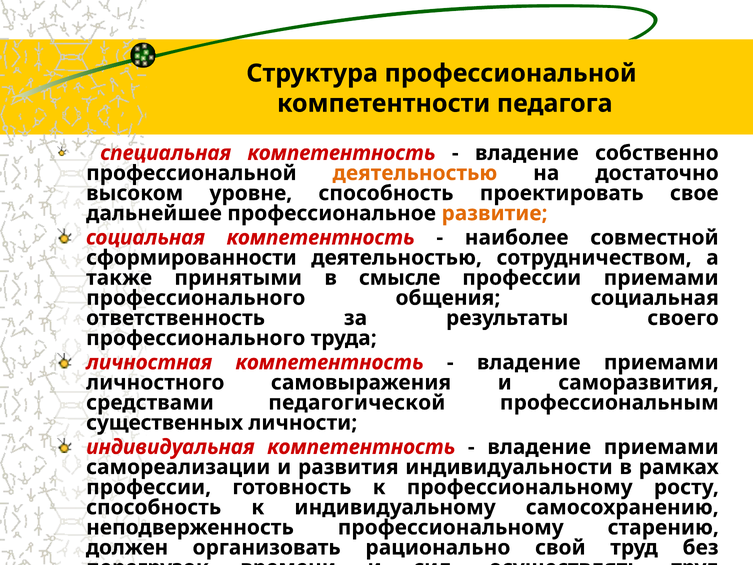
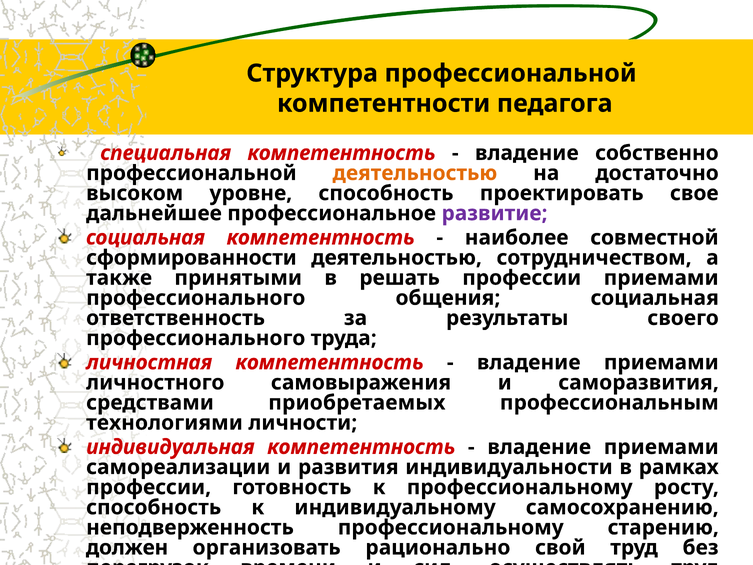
развитие colour: orange -> purple
смысле: смысле -> решать
педагогической: педагогической -> приобретаемых
существенных: существенных -> технологиями
